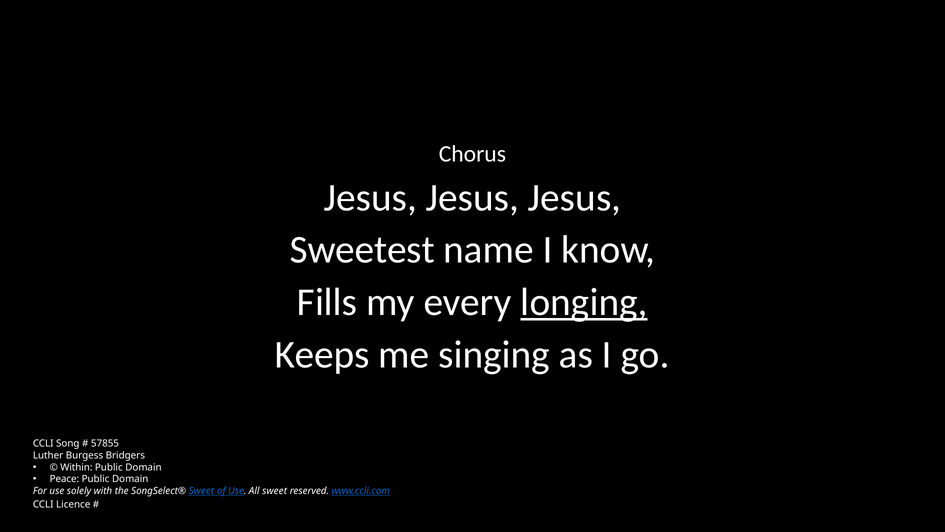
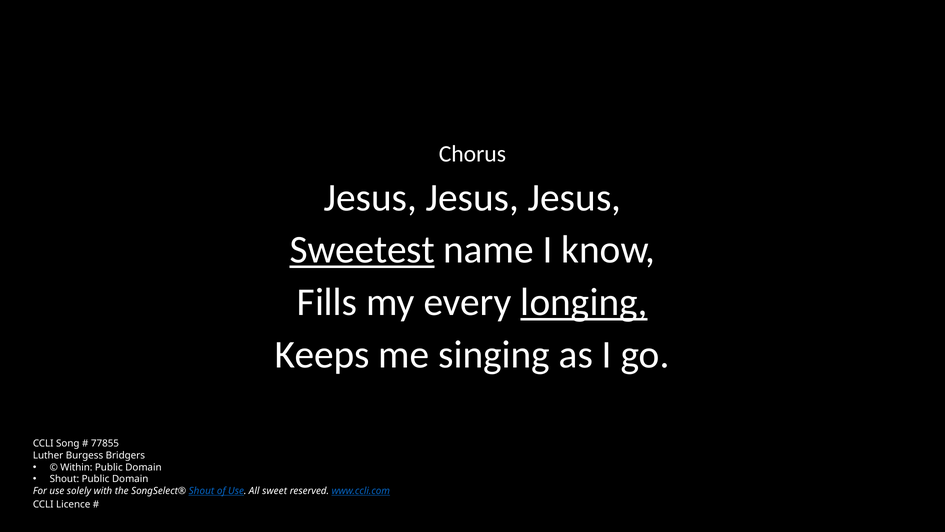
Sweetest underline: none -> present
57855: 57855 -> 77855
Peace at (64, 479): Peace -> Shout
SongSelect® Sweet: Sweet -> Shout
